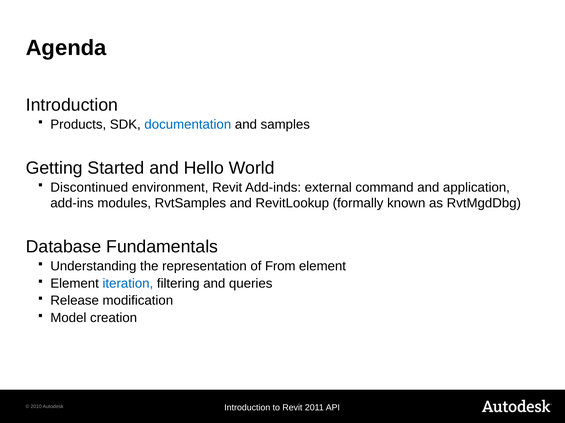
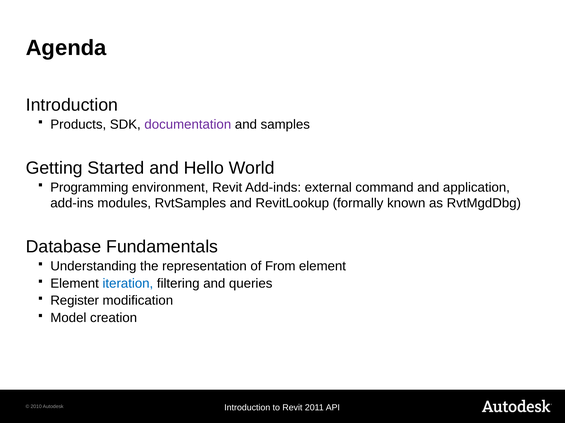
documentation colour: blue -> purple
Discontinued: Discontinued -> Programming
Release: Release -> Register
